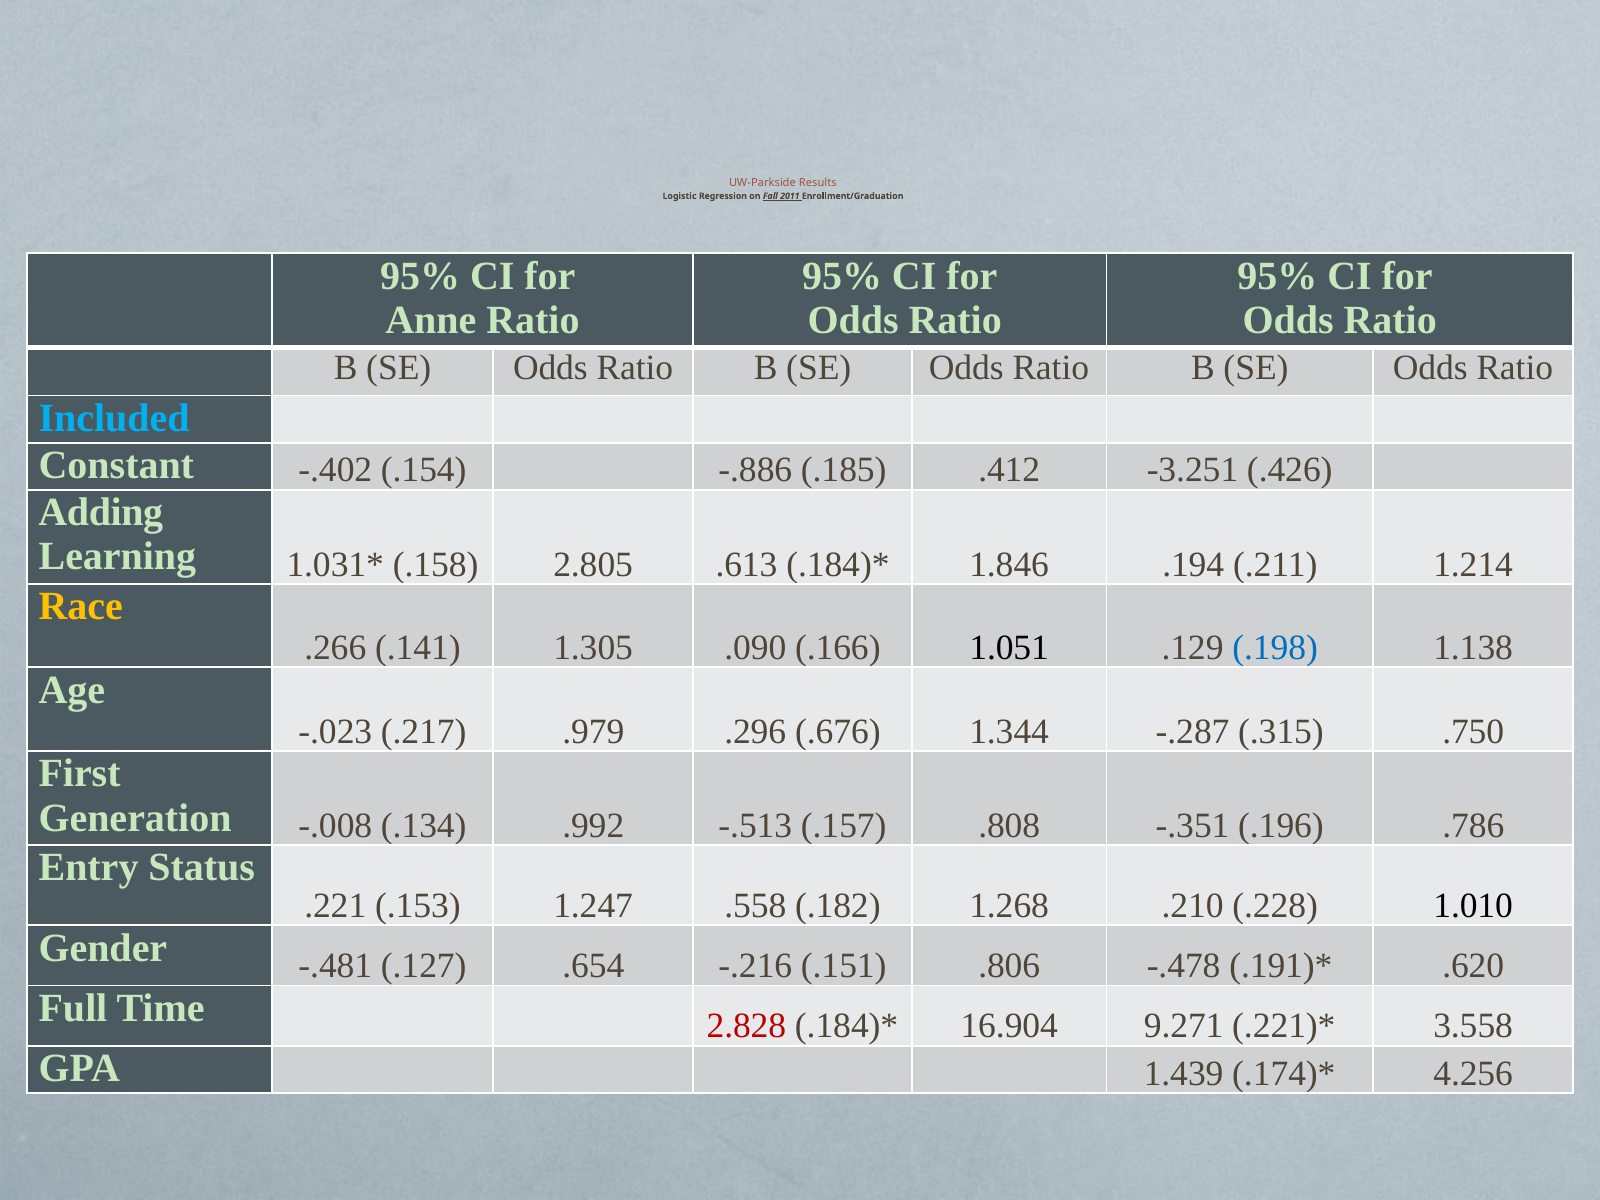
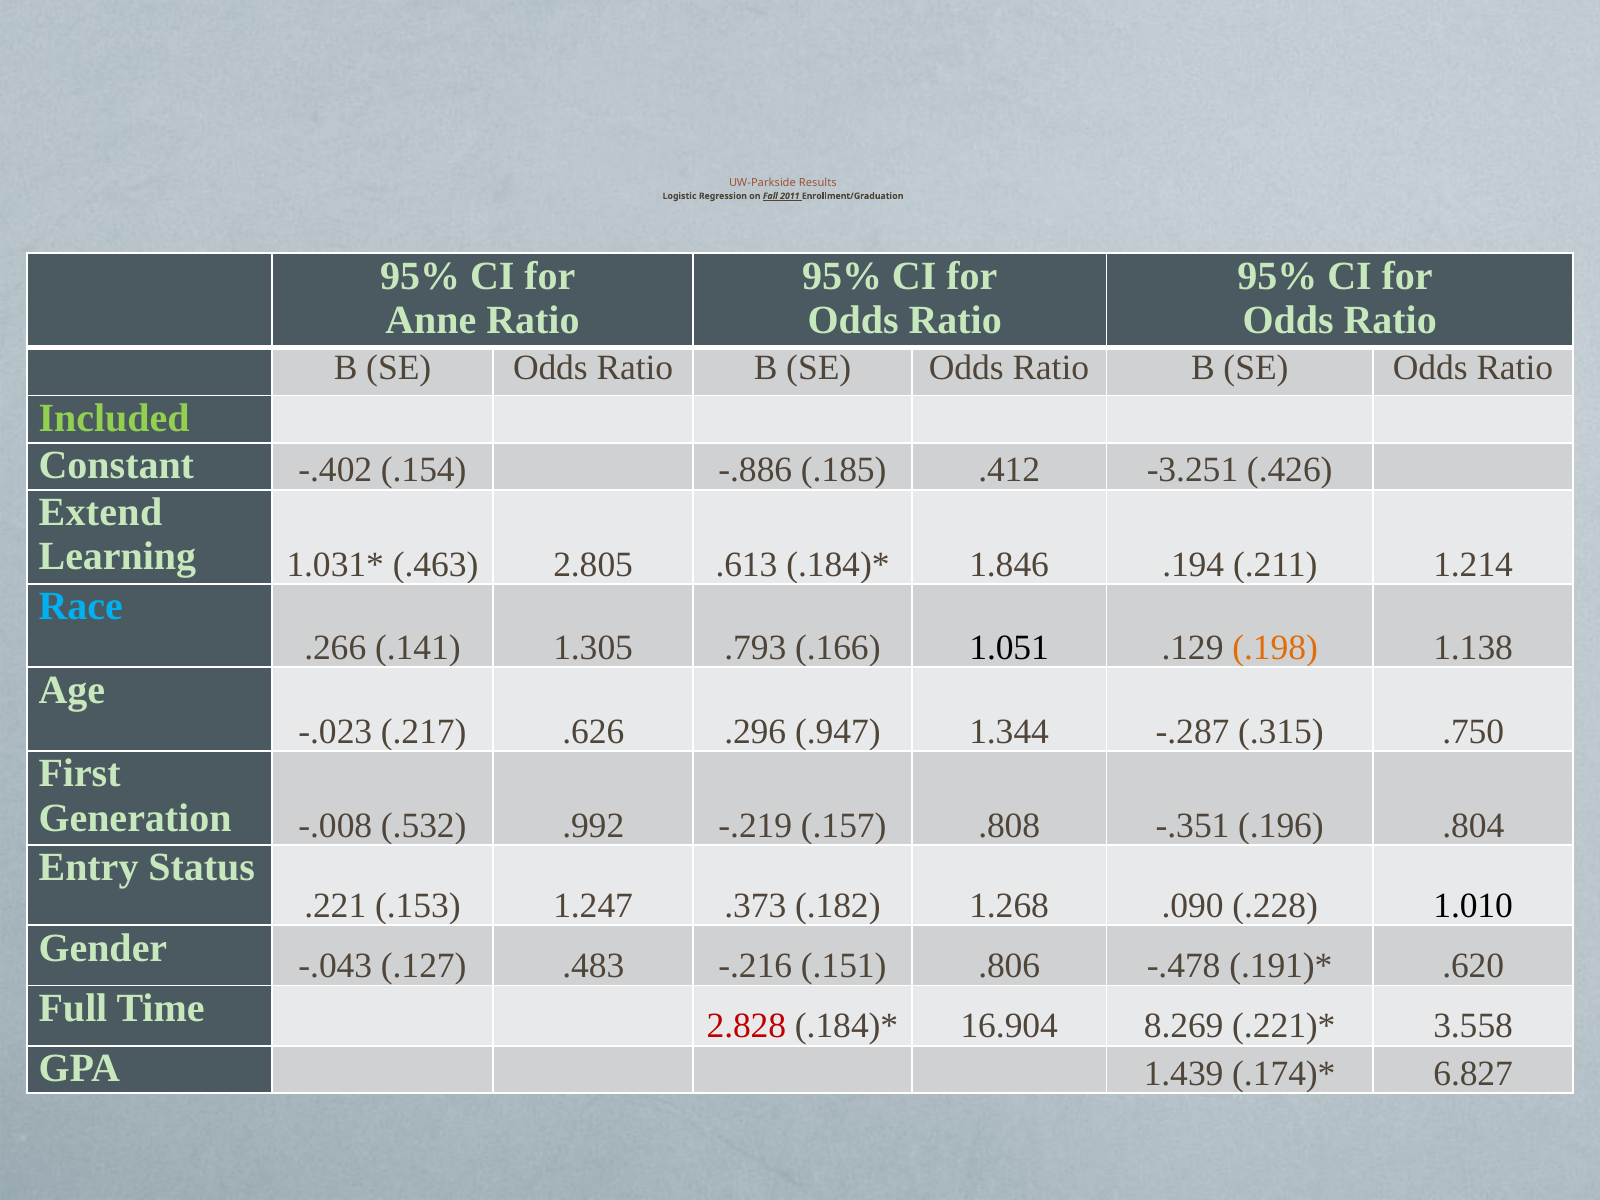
Included colour: light blue -> light green
Adding: Adding -> Extend
.158: .158 -> .463
Race colour: yellow -> light blue
.090: .090 -> .793
.198 colour: blue -> orange
.979: .979 -> .626
.676: .676 -> .947
.134: .134 -> .532
-.513: -.513 -> -.219
.786: .786 -> .804
.558: .558 -> .373
.210: .210 -> .090
-.481: -.481 -> -.043
.654: .654 -> .483
9.271: 9.271 -> 8.269
4.256: 4.256 -> 6.827
